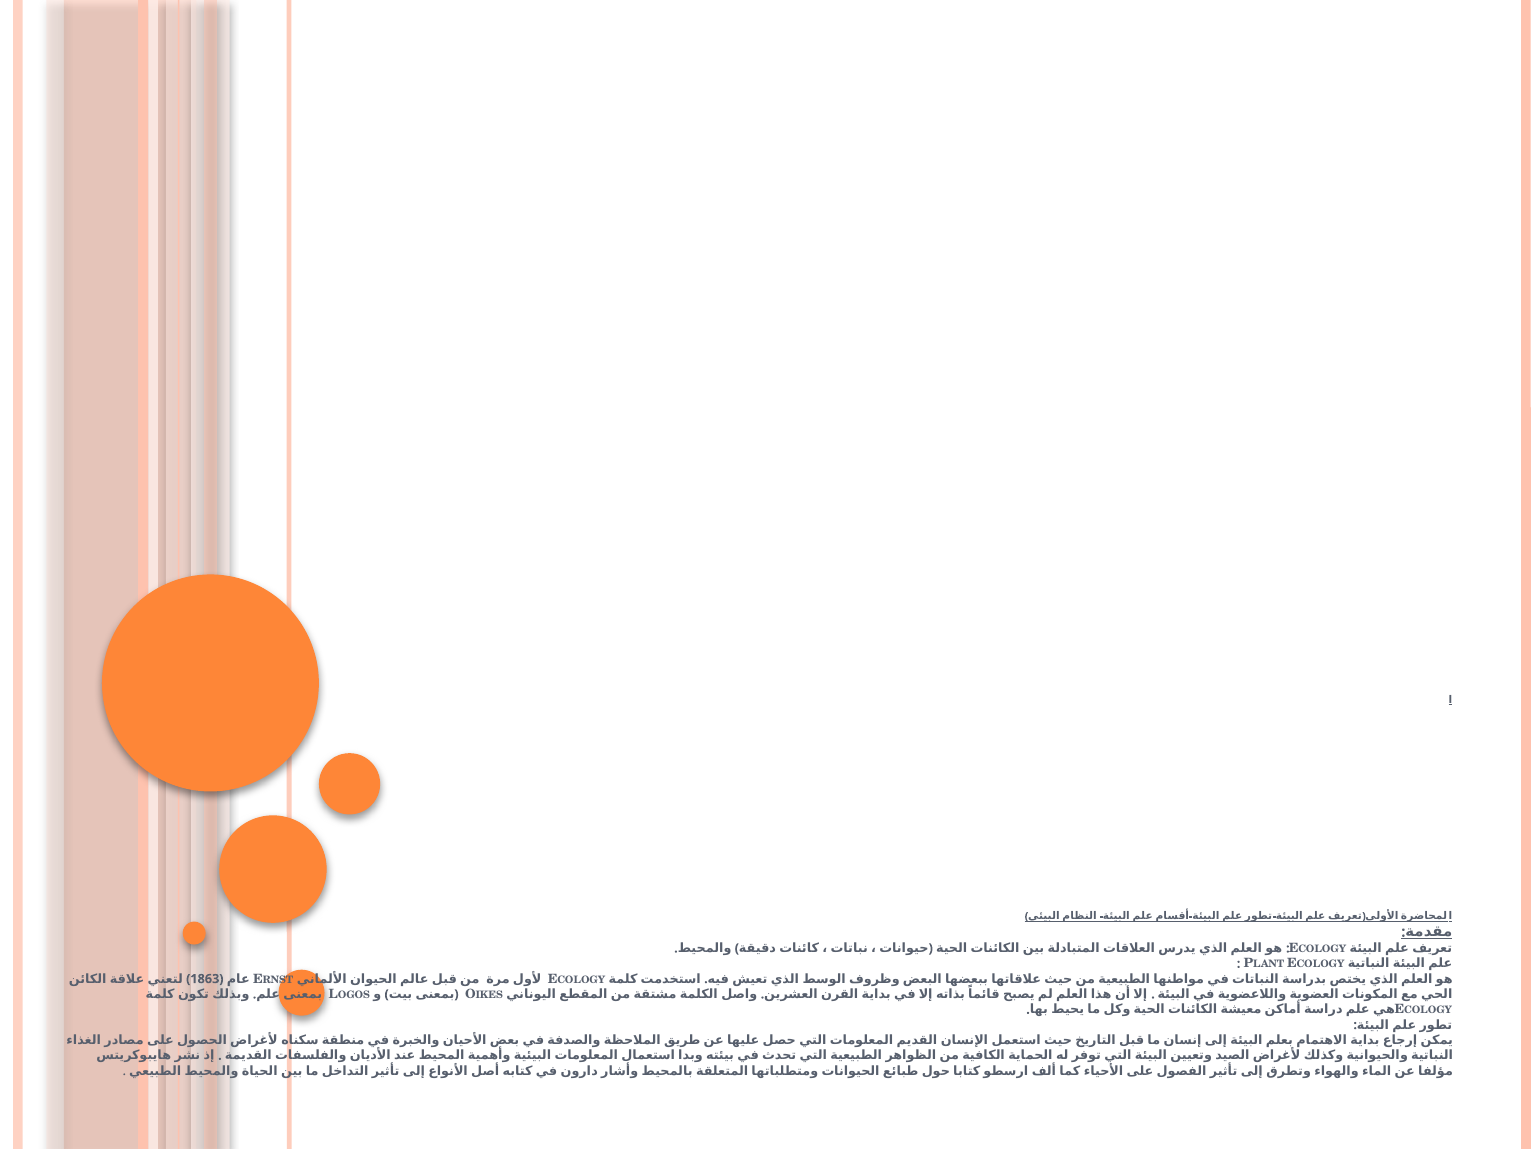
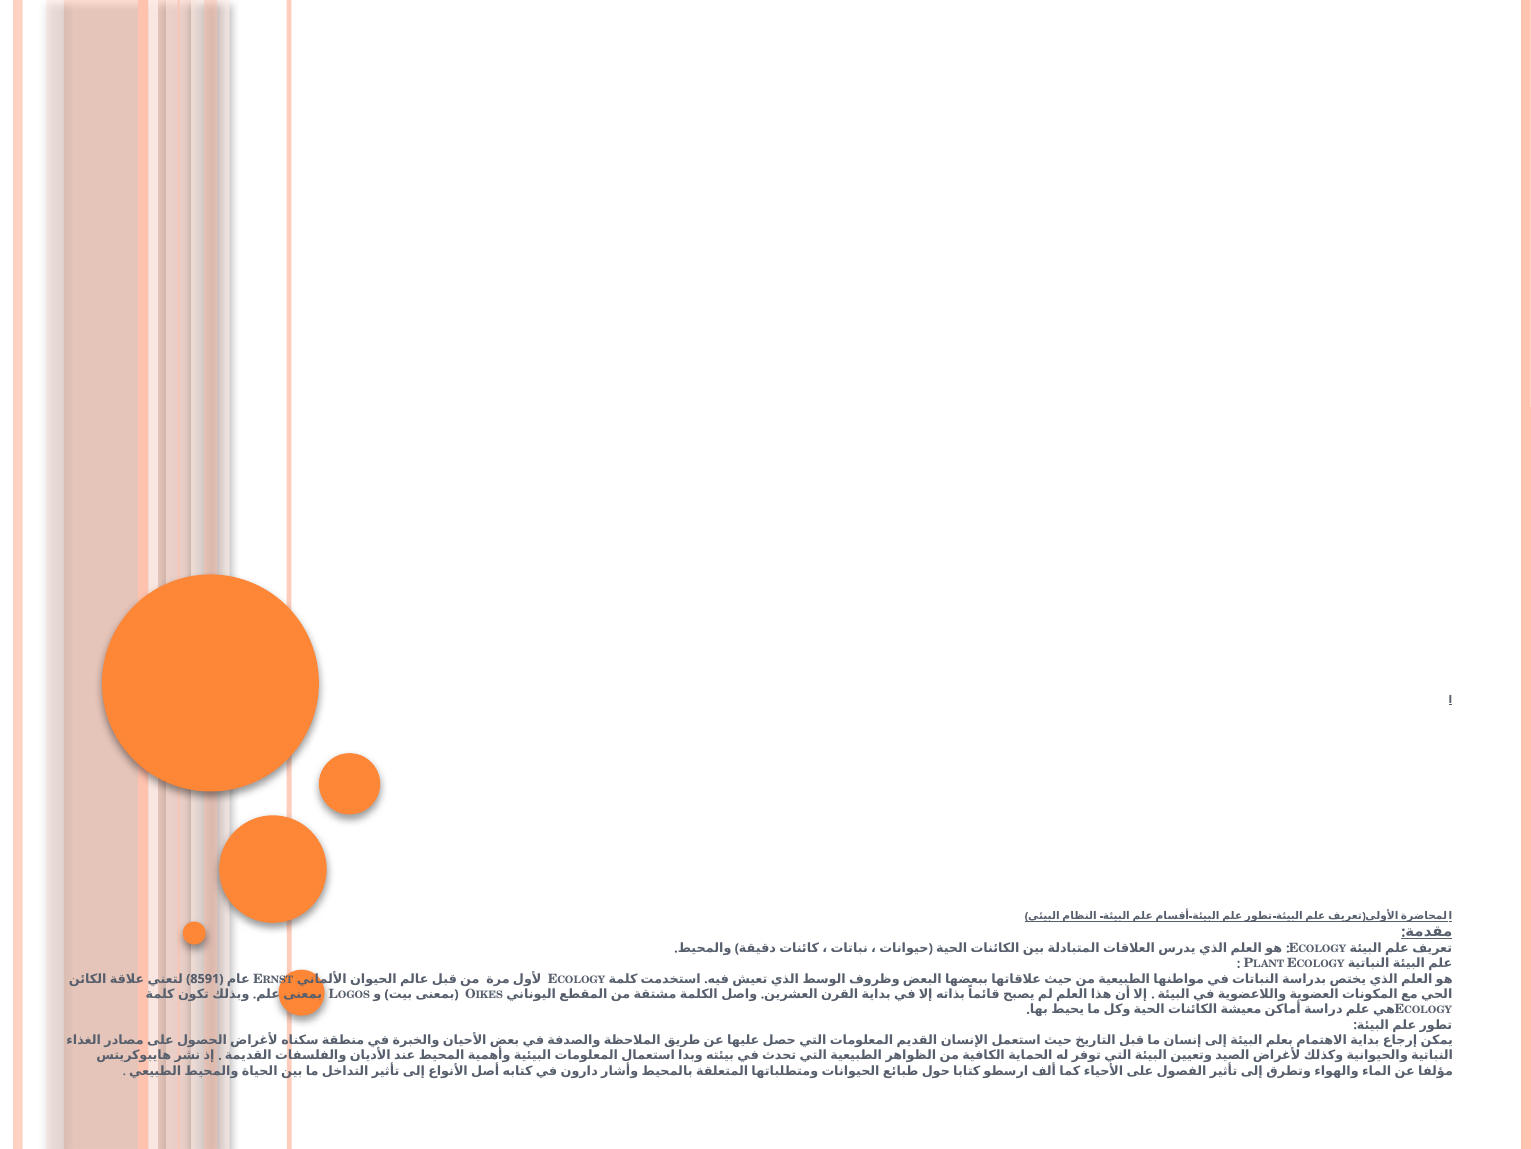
1863: 1863 -> 8591
